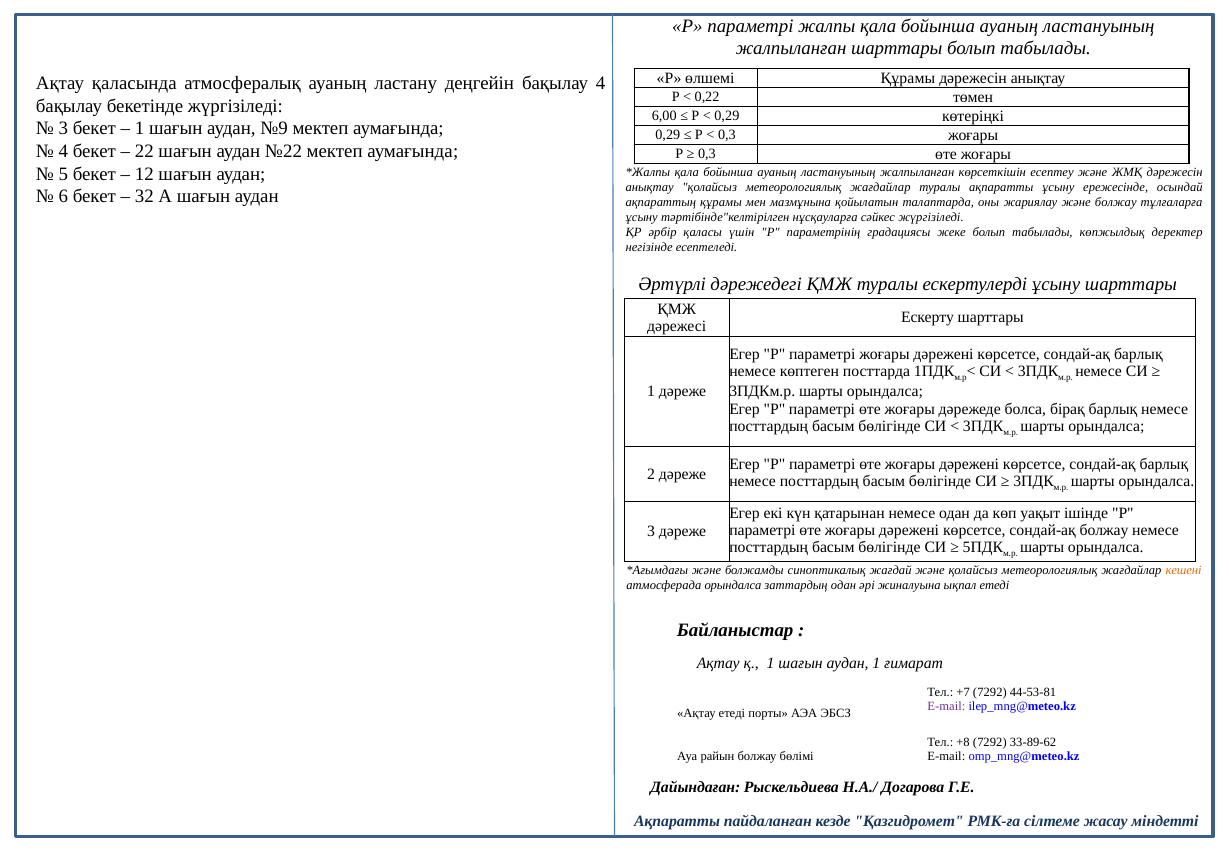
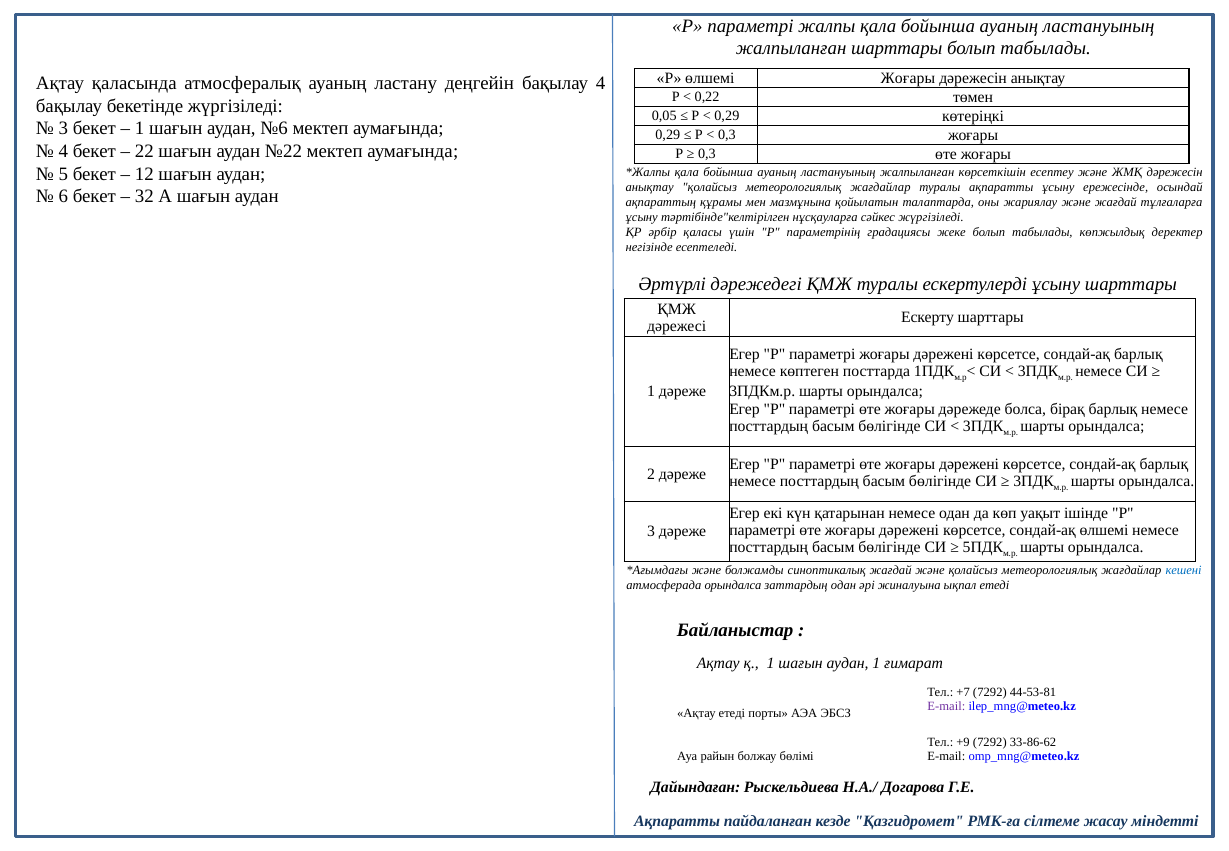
өлшемі Құрамы: Құрамы -> Жоғары
6,00: 6,00 -> 0,05
№9: №9 -> №6
және болжау: болжау -> жағдай
сондай-ақ болжау: болжау -> өлшемі
кешені colour: orange -> blue
+8: +8 -> +9
33-89-62: 33-89-62 -> 33-86-62
